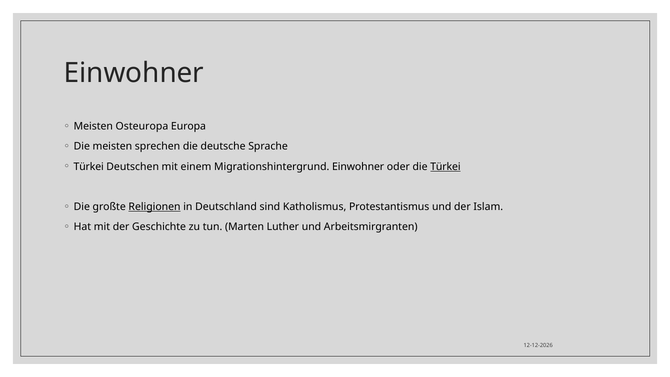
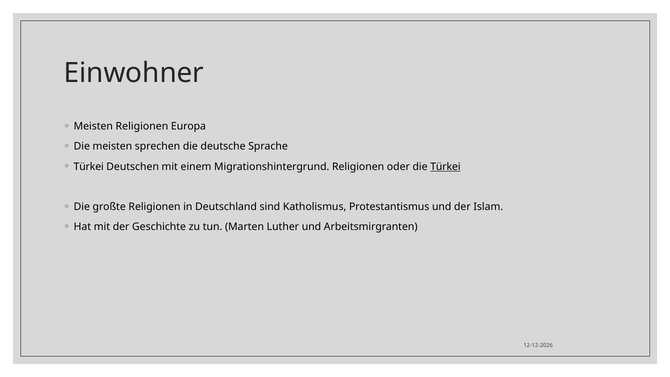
Meisten Osteuropa: Osteuropa -> Religionen
Migrationshintergrund Einwohner: Einwohner -> Religionen
Religionen at (155, 207) underline: present -> none
